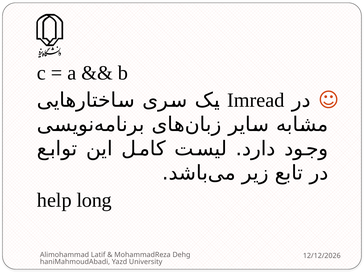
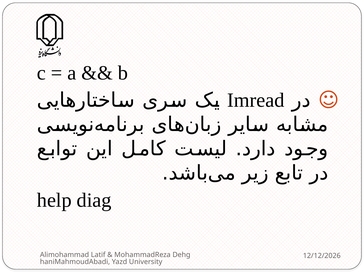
long: long -> diag
